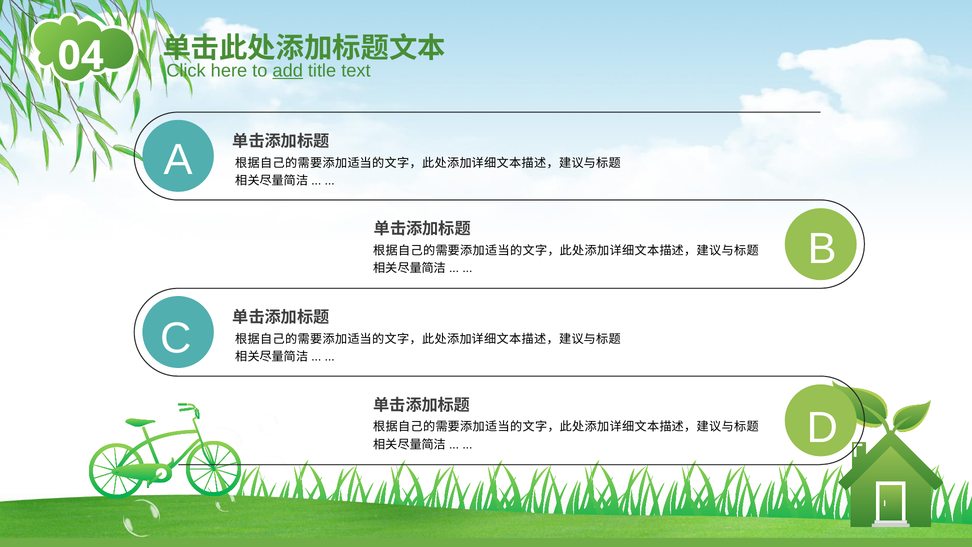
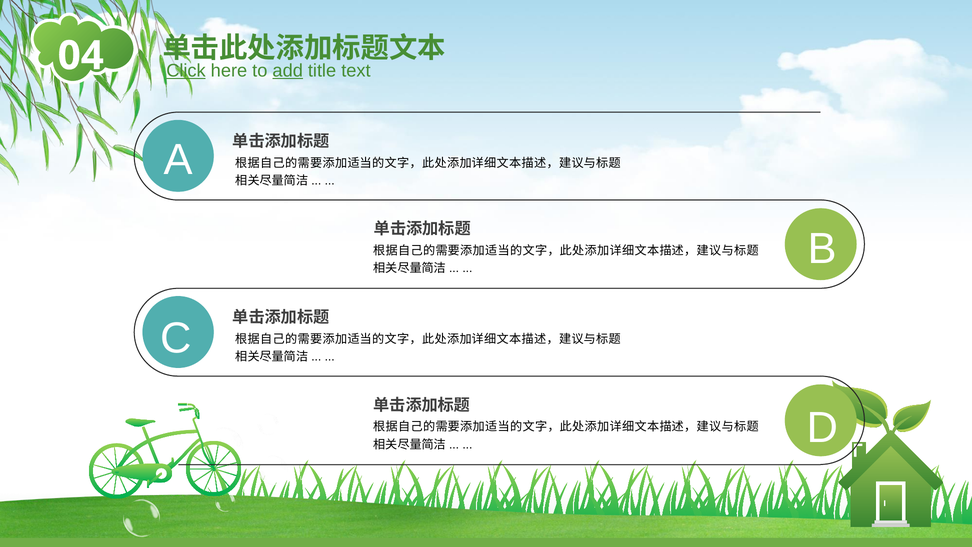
Click underline: none -> present
